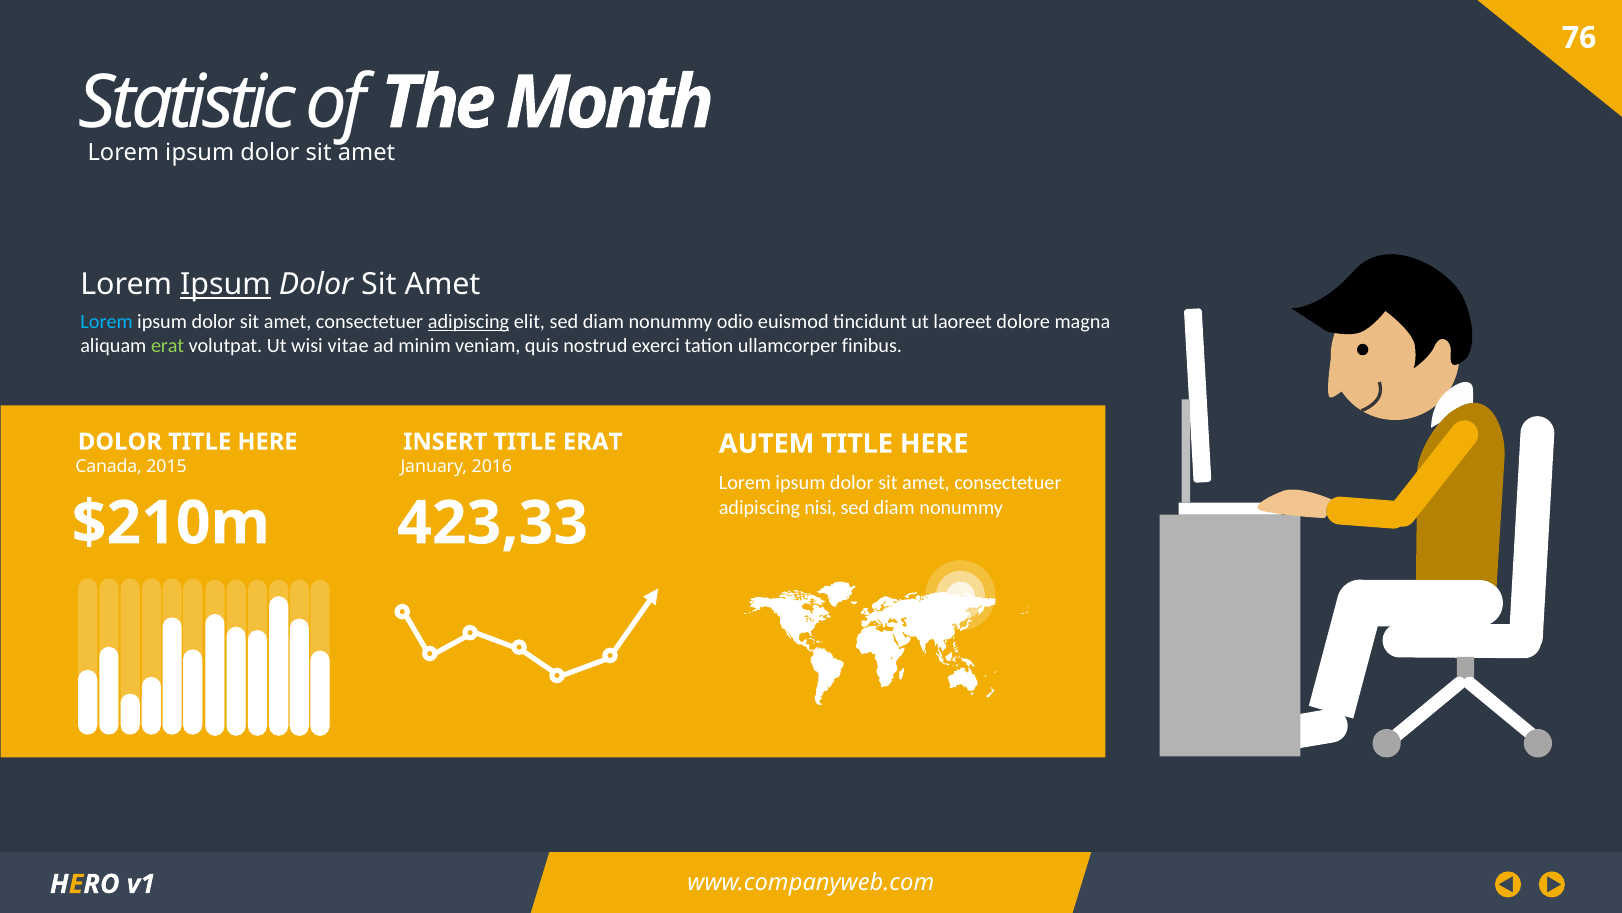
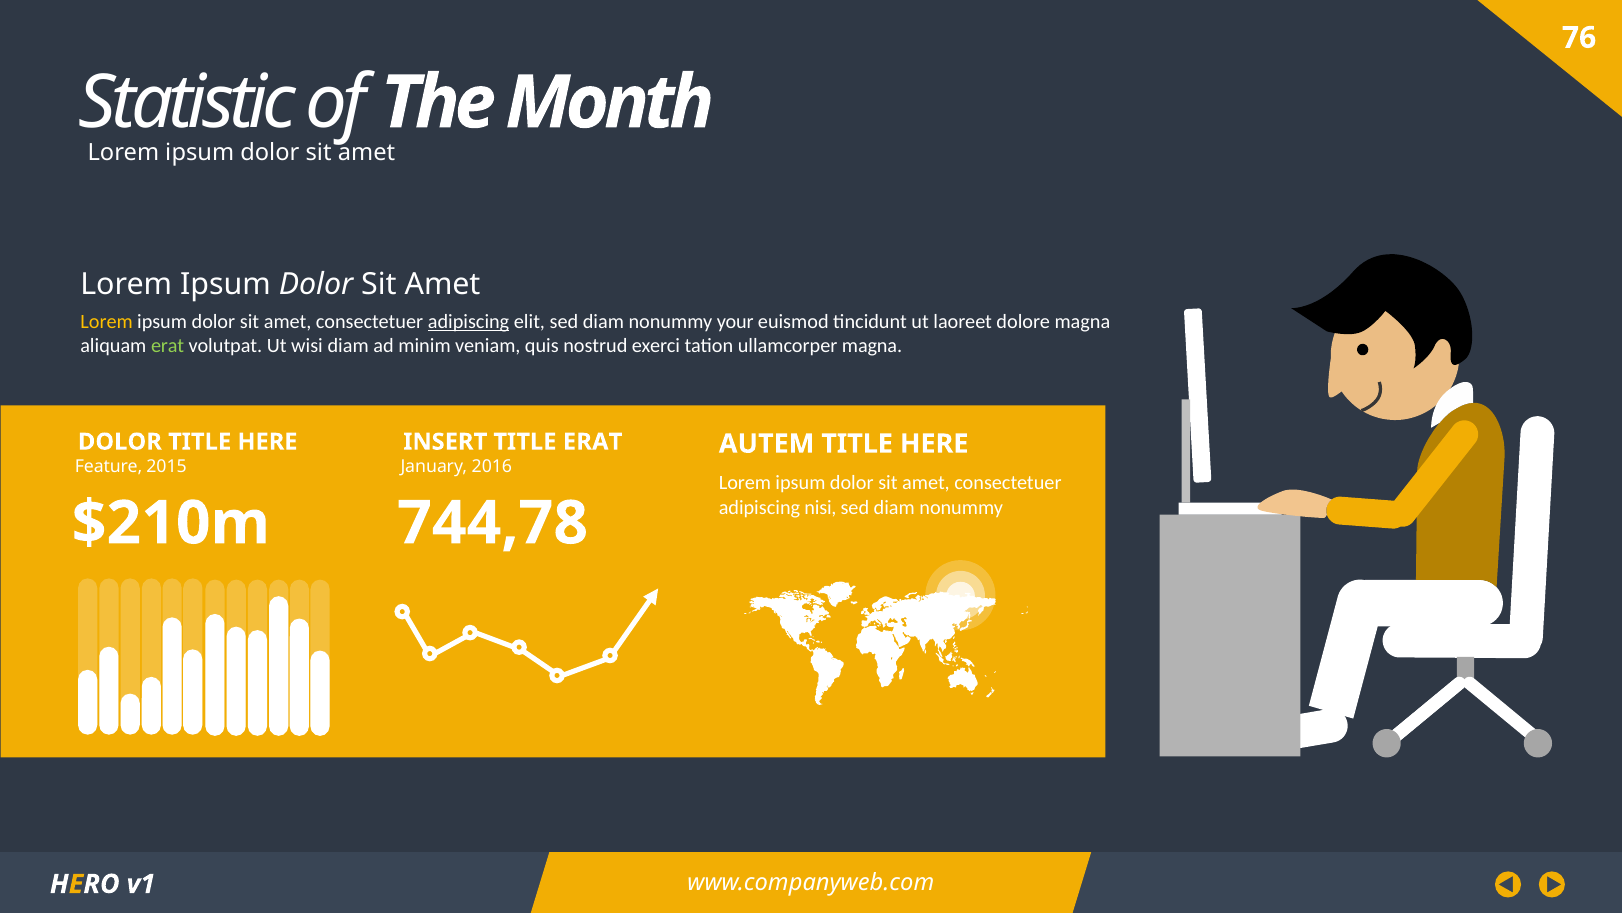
Ipsum at (225, 285) underline: present -> none
Lorem at (107, 322) colour: light blue -> yellow
odio: odio -> your
wisi vitae: vitae -> diam
ullamcorper finibus: finibus -> magna
Canada: Canada -> Feature
423,33: 423,33 -> 744,78
